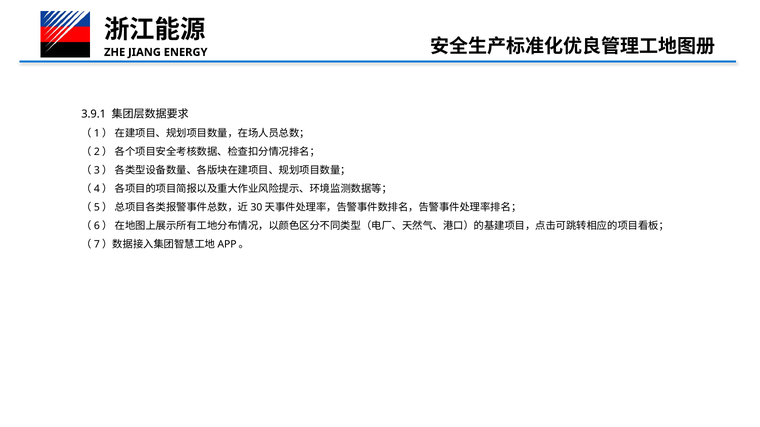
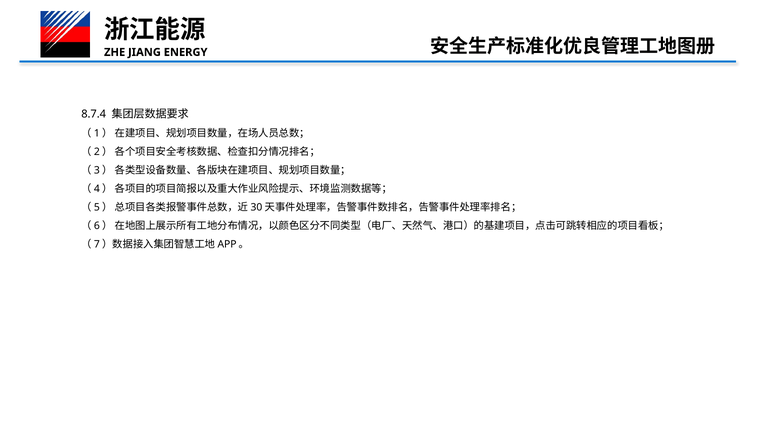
3.9.1: 3.9.1 -> 8.7.4
